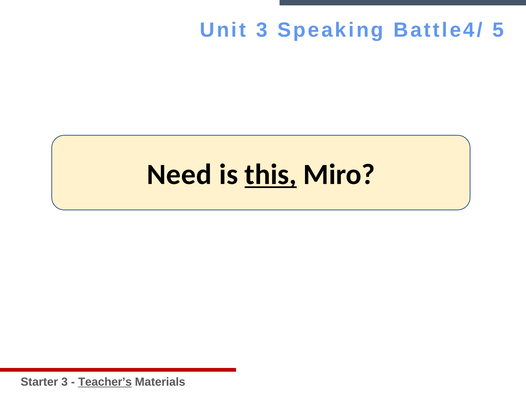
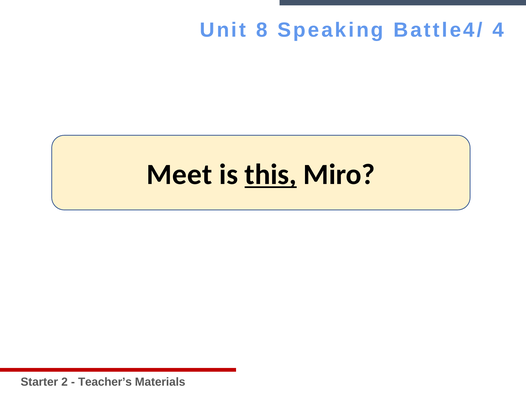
Unit 3: 3 -> 8
5: 5 -> 4
Need: Need -> Meet
Starter 3: 3 -> 2
Teacher’s underline: present -> none
